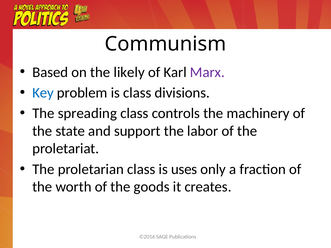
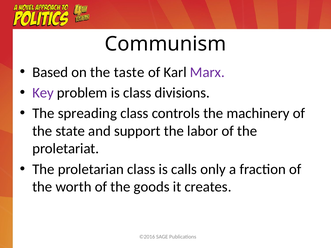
likely: likely -> taste
Key colour: blue -> purple
uses: uses -> calls
